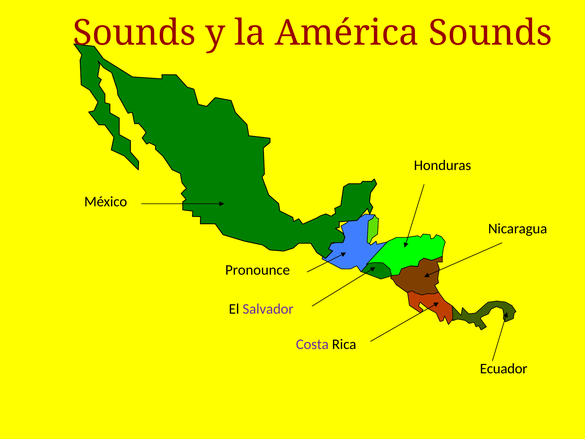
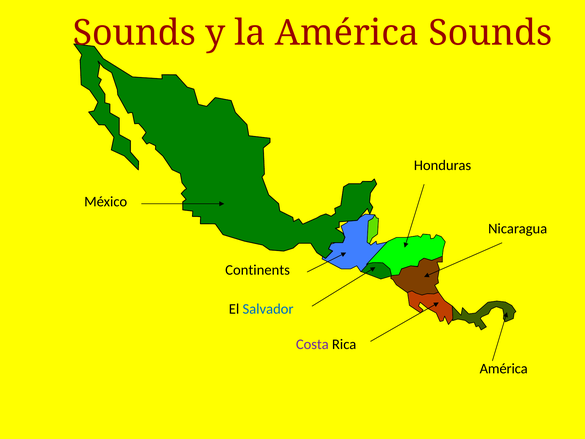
Pronounce: Pronounce -> Continents
Salvador colour: purple -> blue
Ecuador at (504, 369): Ecuador -> América
